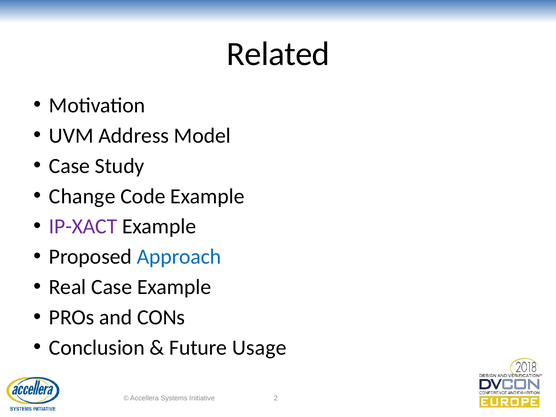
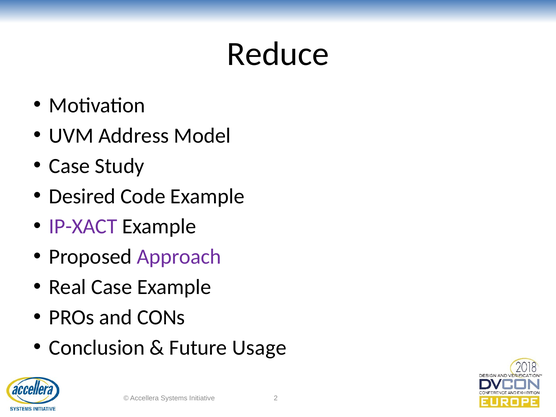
Related: Related -> Reduce
Change: Change -> Desired
Approach colour: blue -> purple
